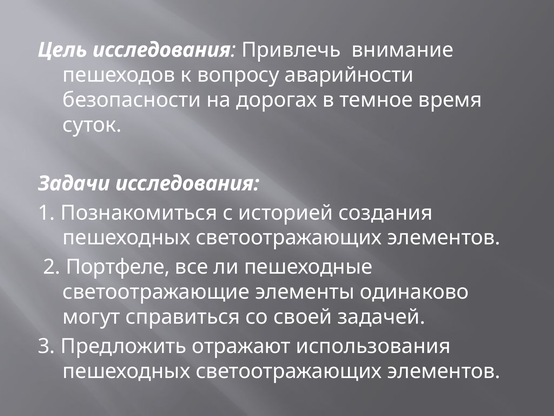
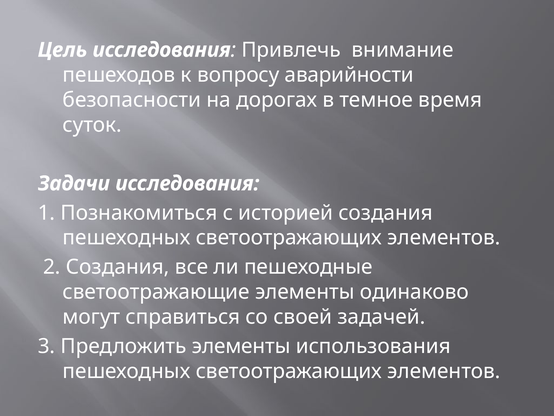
2 Портфеле: Портфеле -> Создания
Предложить отражают: отражают -> элементы
